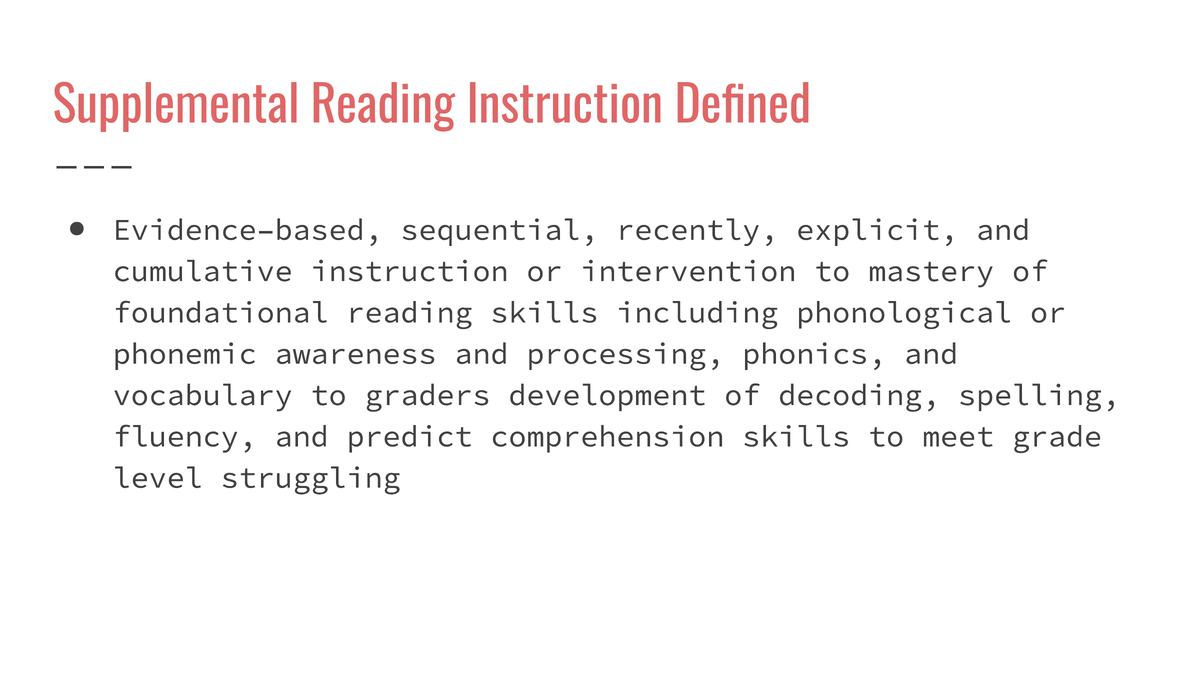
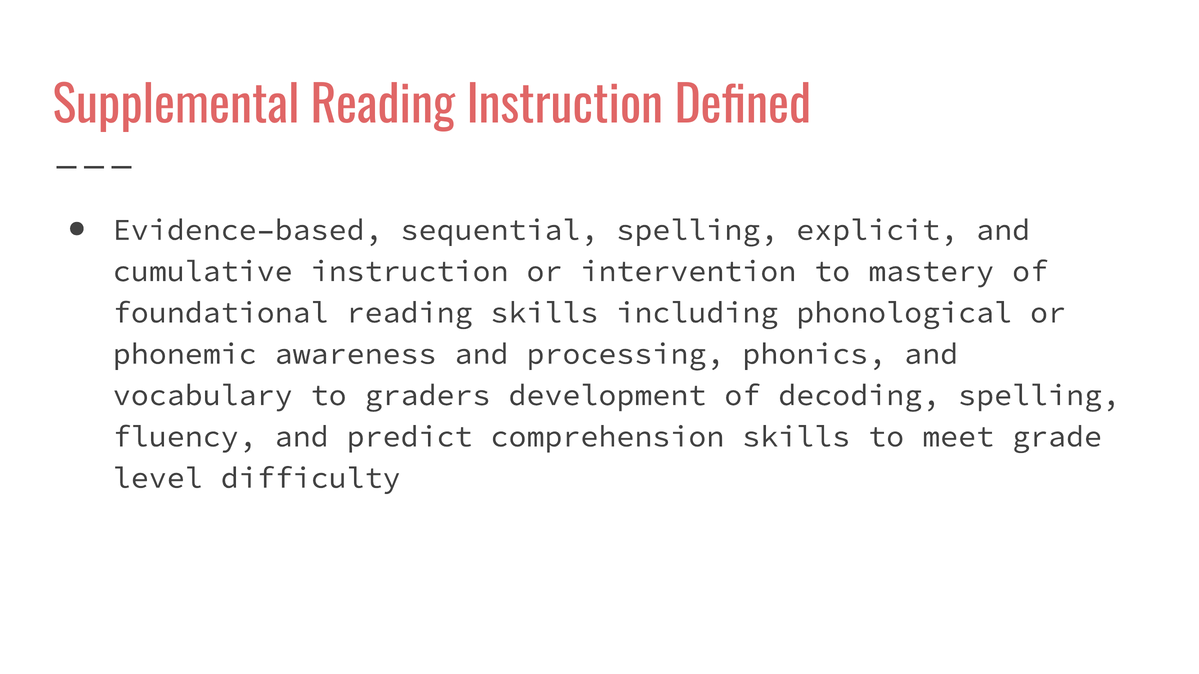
sequential recently: recently -> spelling
struggling: struggling -> difficulty
